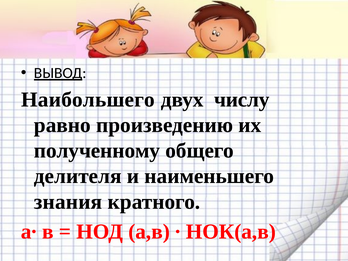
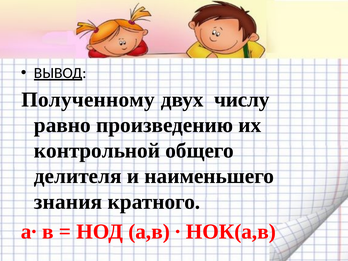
Наибольшего: Наибольшего -> Полученному
полученному: полученному -> контрольной
